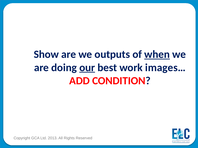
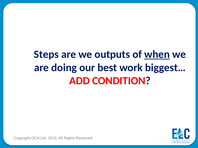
Show: Show -> Steps
our underline: present -> none
images…: images… -> biggest…
